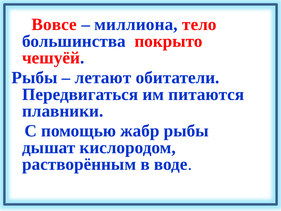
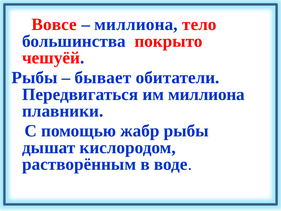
летают: летают -> бывает
им питаются: питаются -> миллиона
